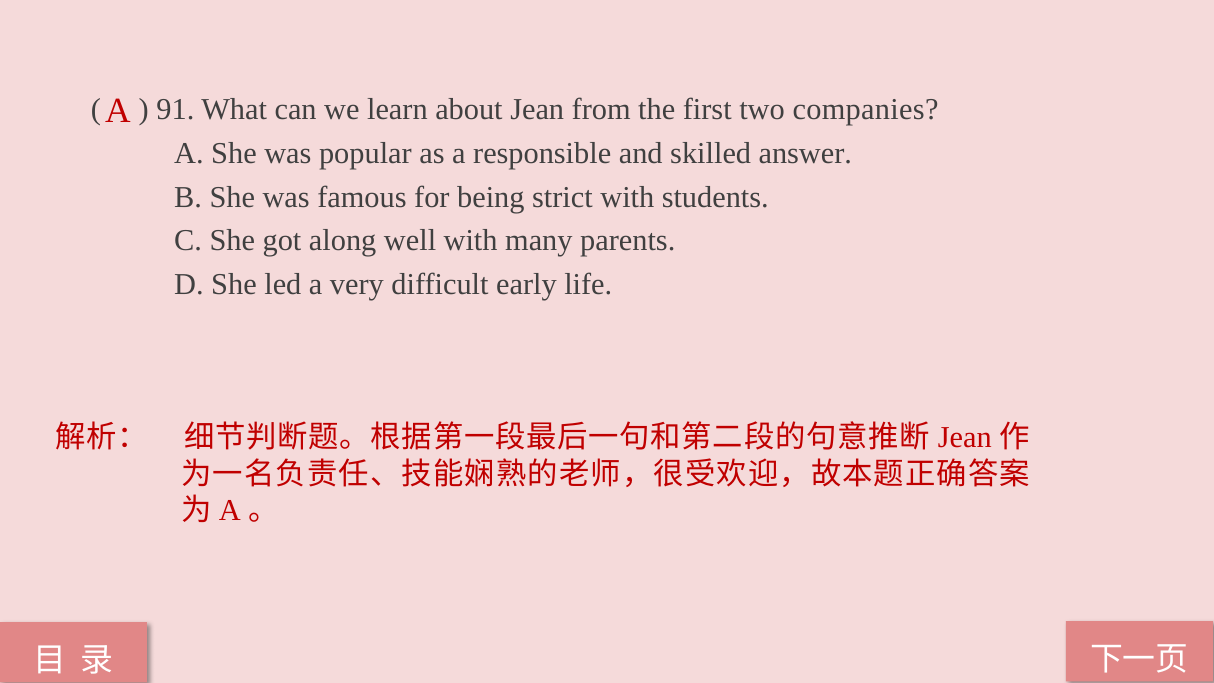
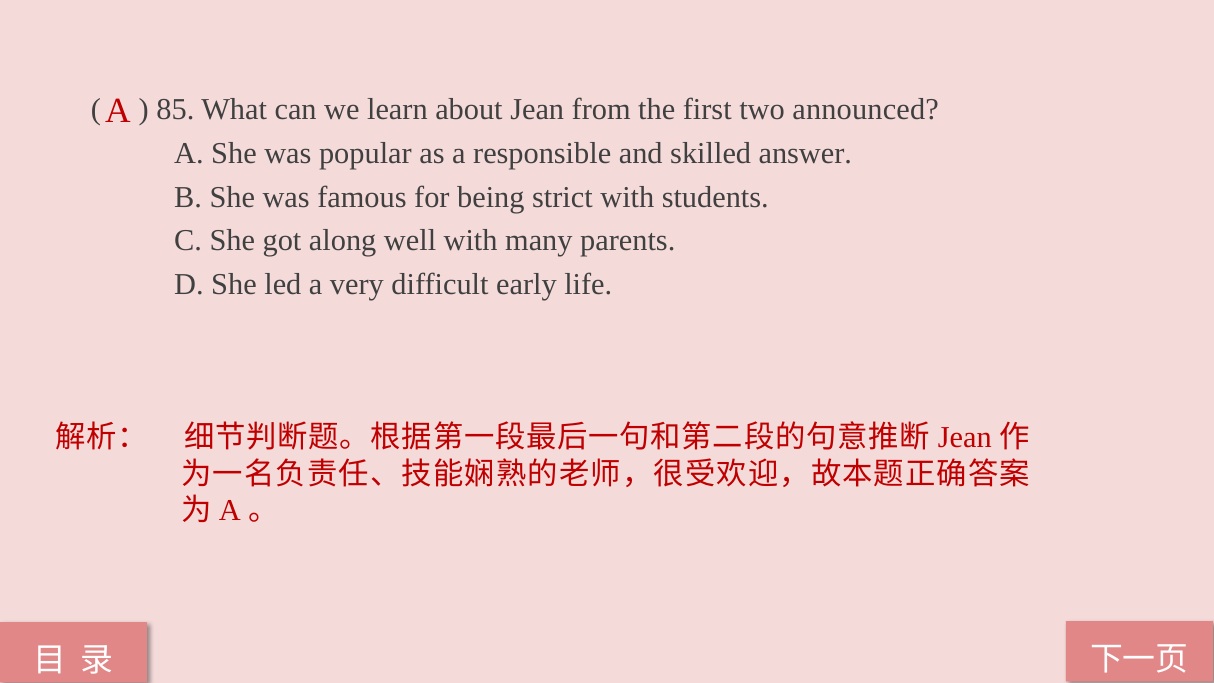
91: 91 -> 85
companies: companies -> announced
